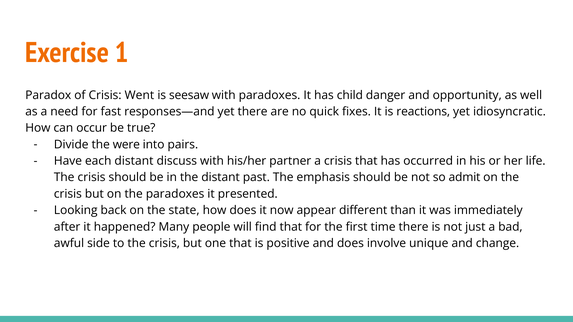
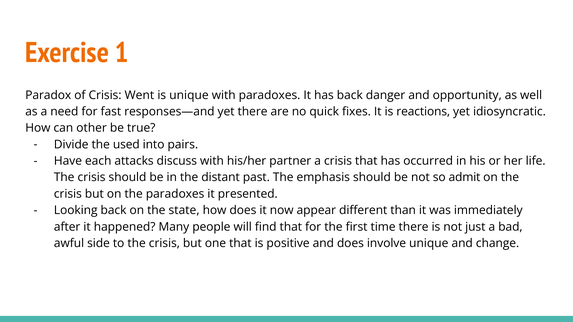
is seesaw: seesaw -> unique
has child: child -> back
occur: occur -> other
were: were -> used
each distant: distant -> attacks
